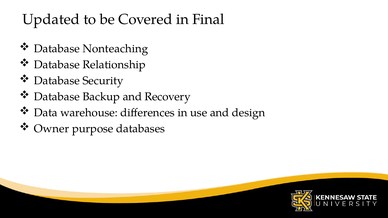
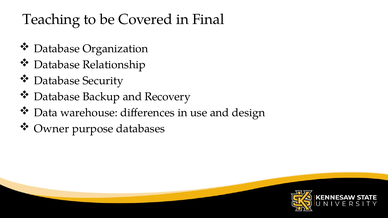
Updated: Updated -> Teaching
Nonteaching: Nonteaching -> Organization
